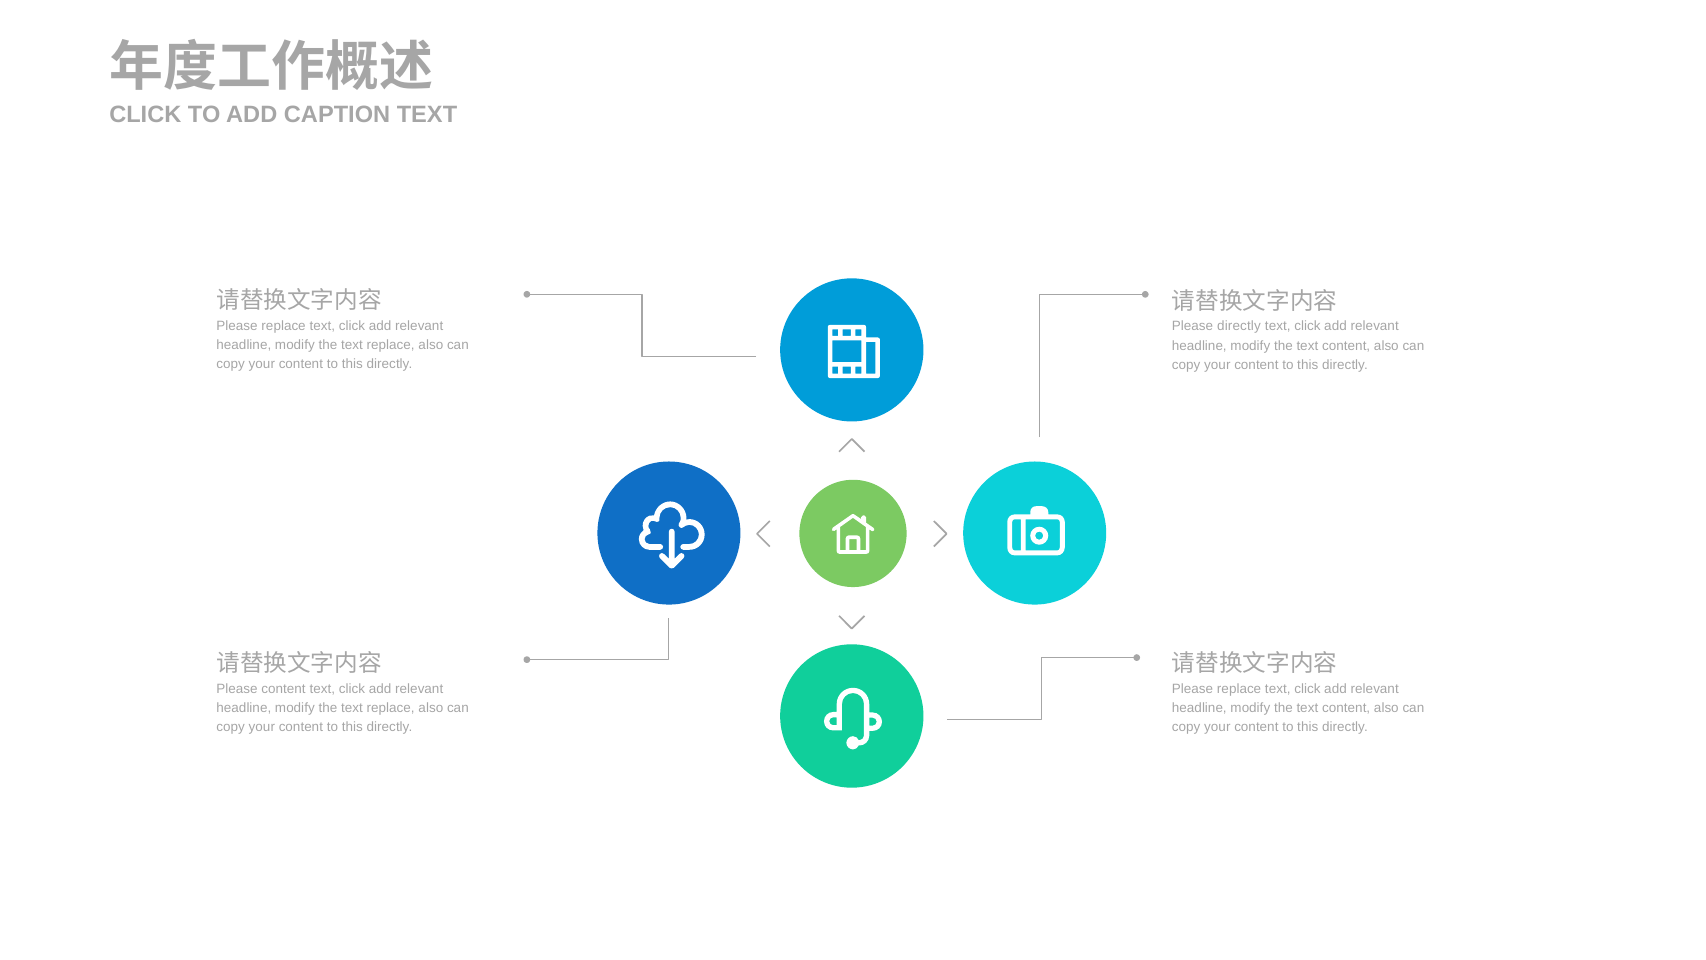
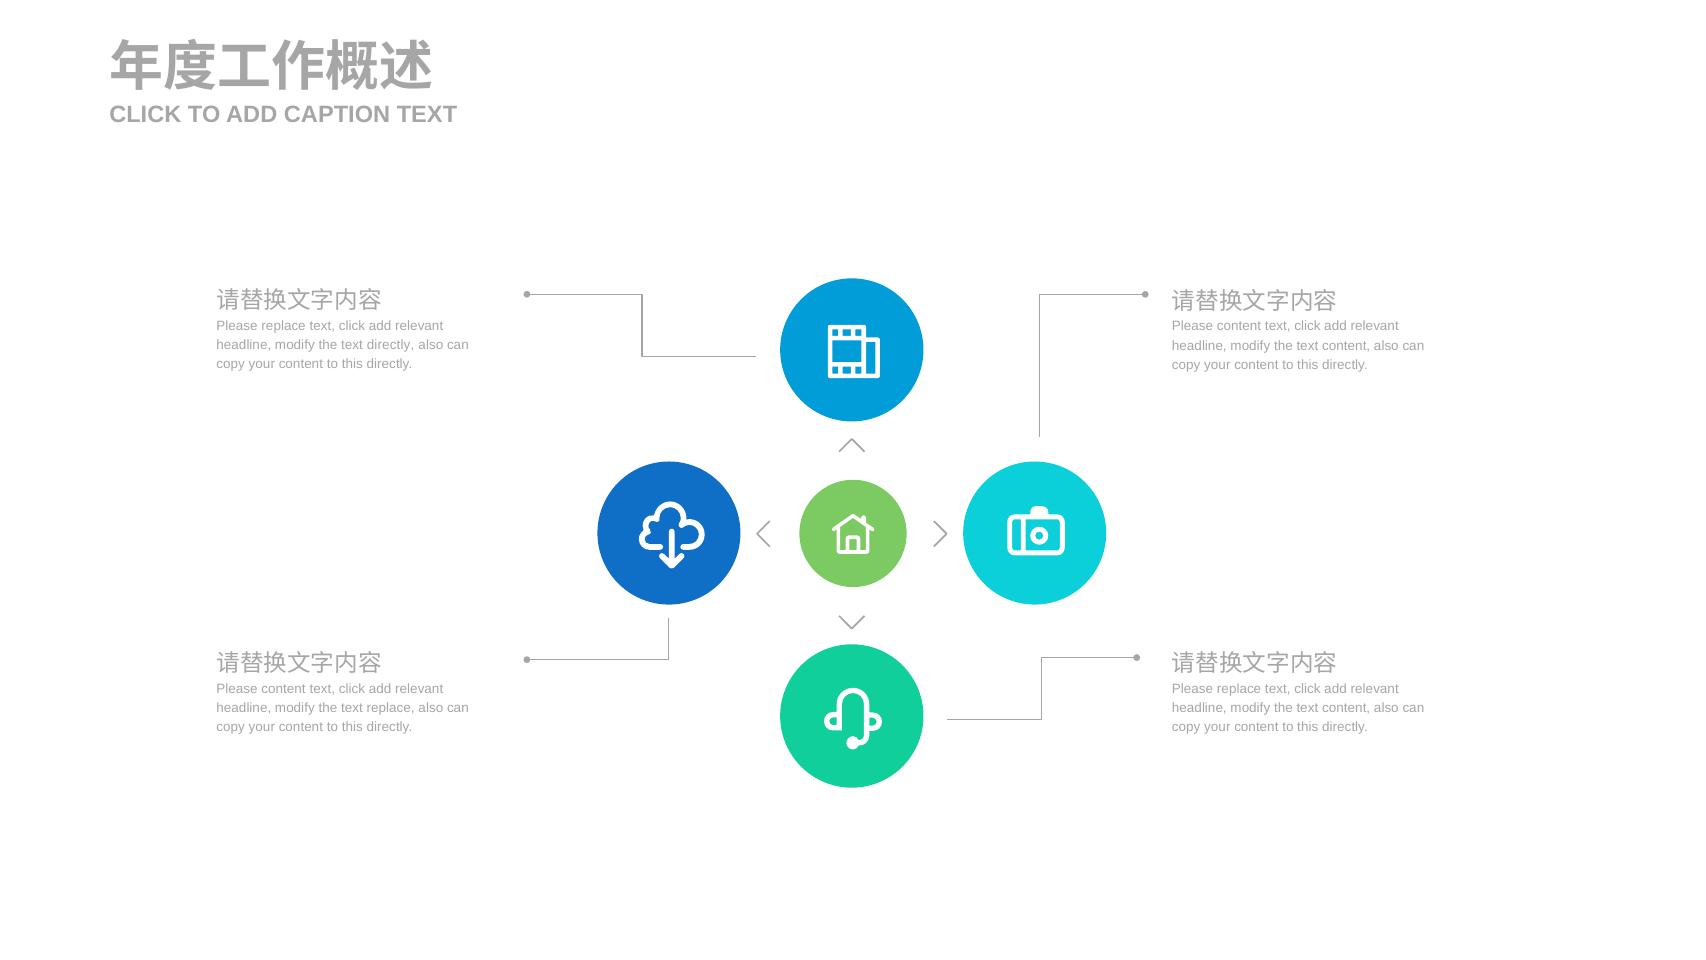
directly at (1239, 326): directly -> content
replace at (391, 345): replace -> directly
